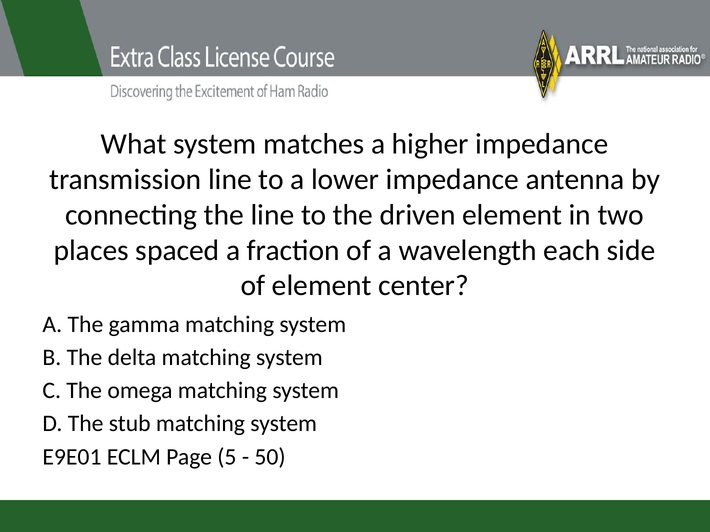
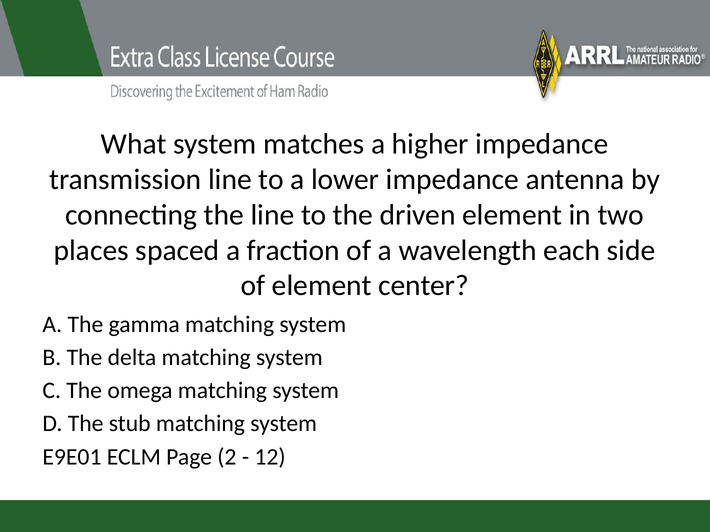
5: 5 -> 2
50: 50 -> 12
